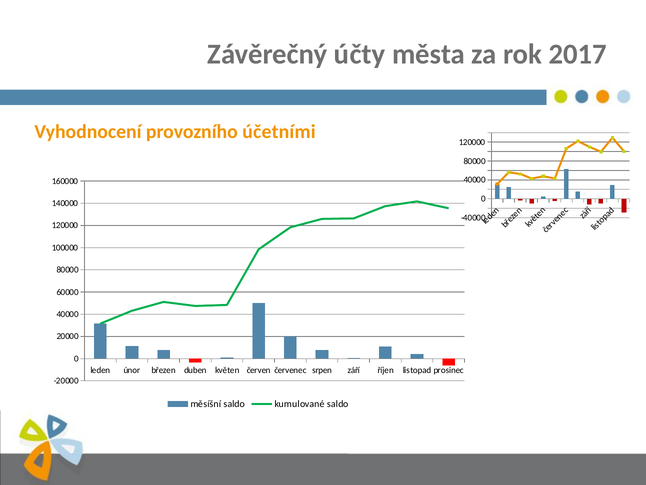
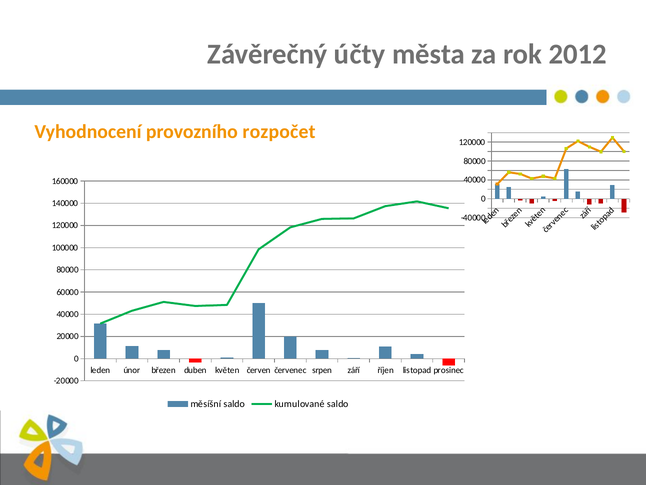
2017: 2017 -> 2012
účetními: účetními -> rozpočet
